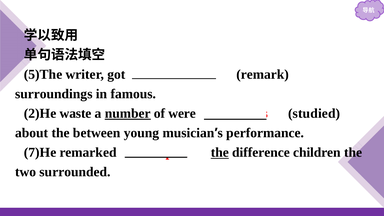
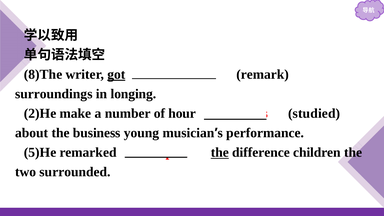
5)The: 5)The -> 8)The
got underline: none -> present
famous: famous -> longing
waste: waste -> make
number underline: present -> none
were: were -> hour
between: between -> business
7)He: 7)He -> 5)He
